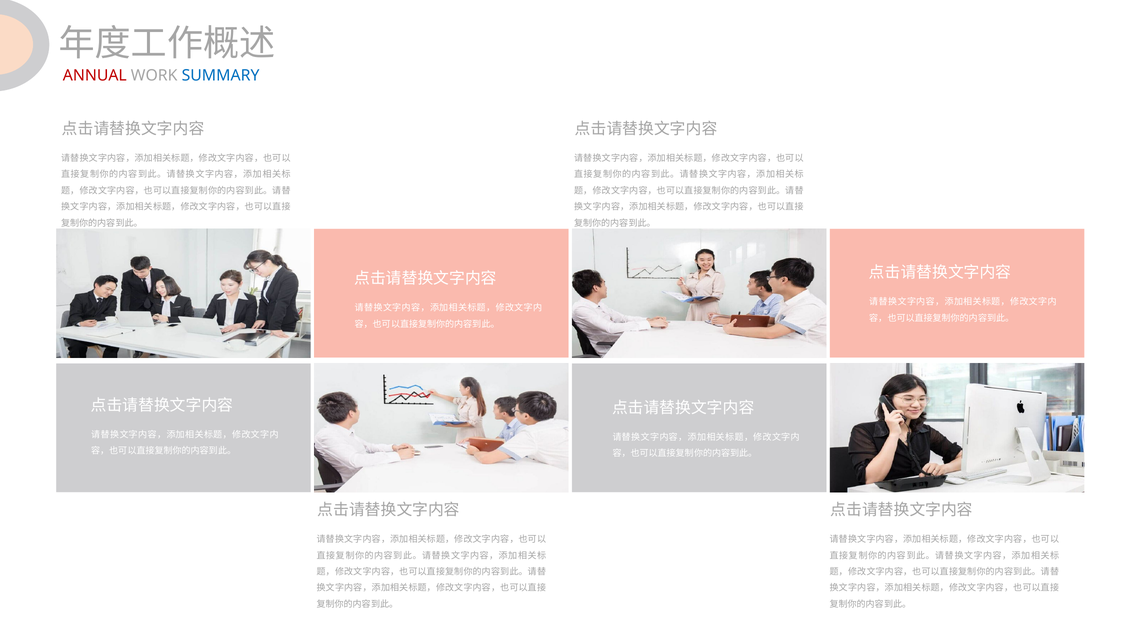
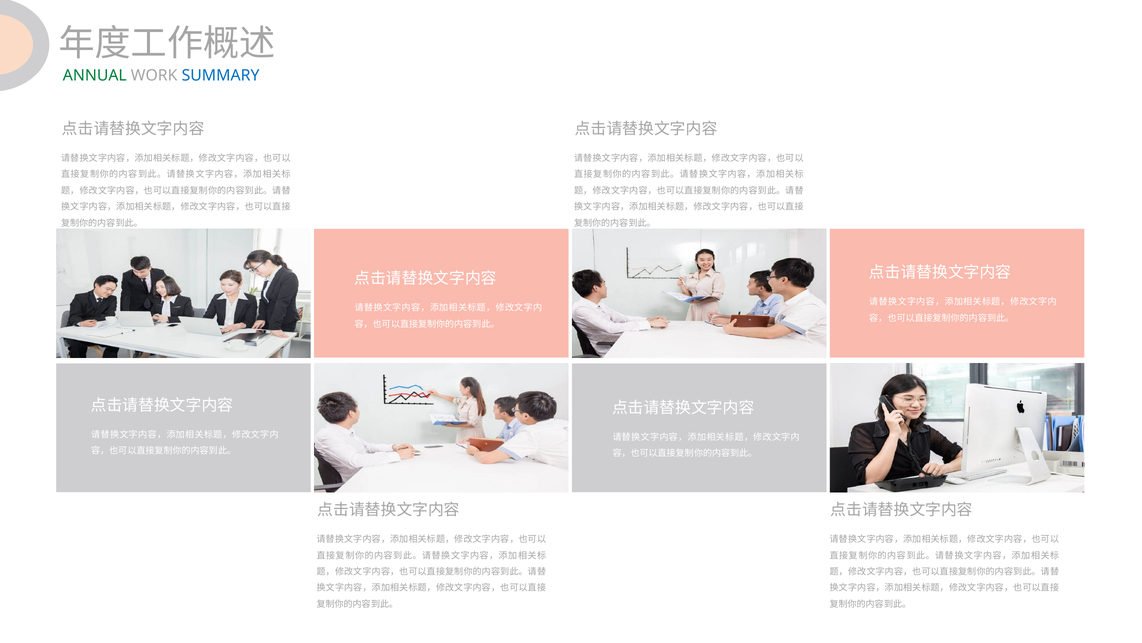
ANNUAL colour: red -> green
